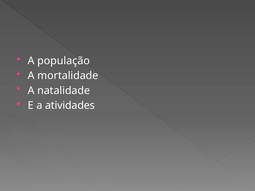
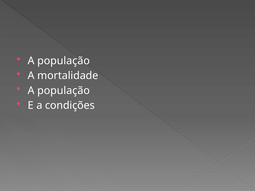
natalidade at (64, 91): natalidade -> população
atividades: atividades -> condições
